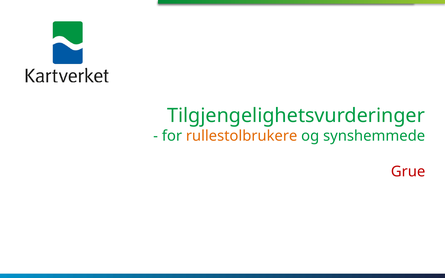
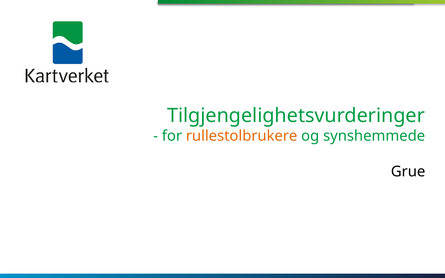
Grue colour: red -> black
